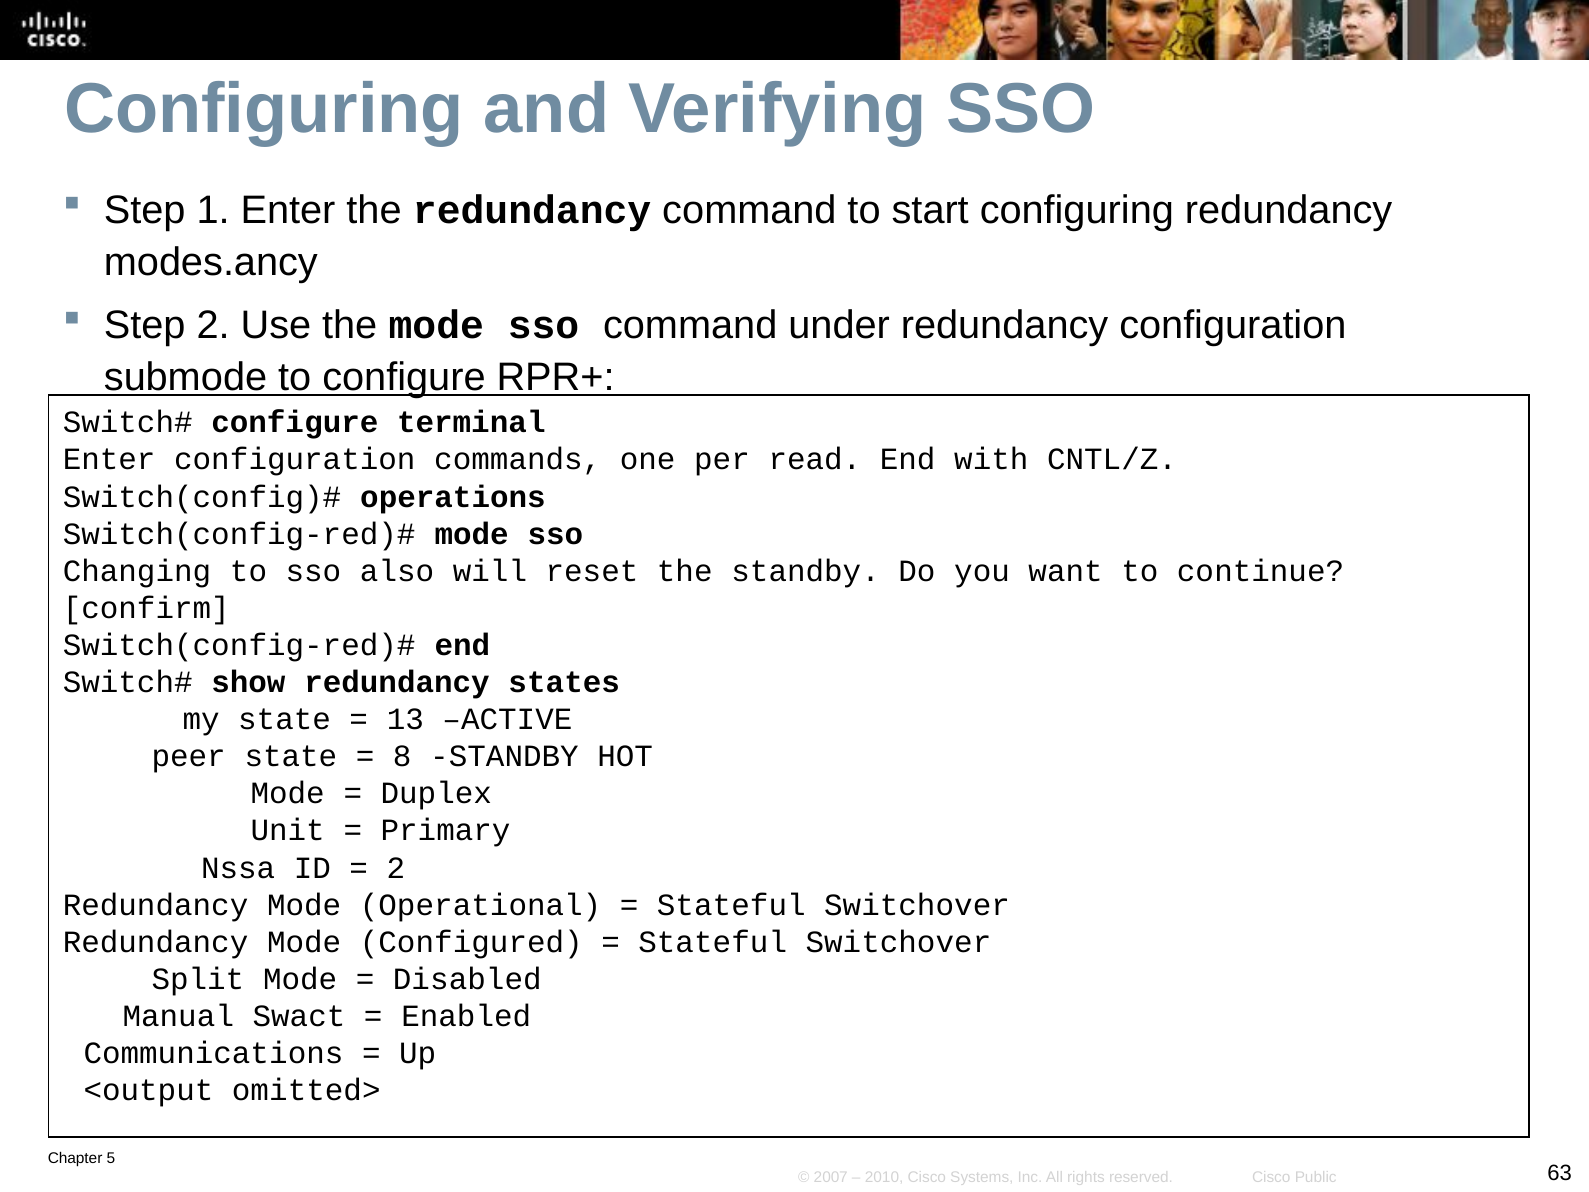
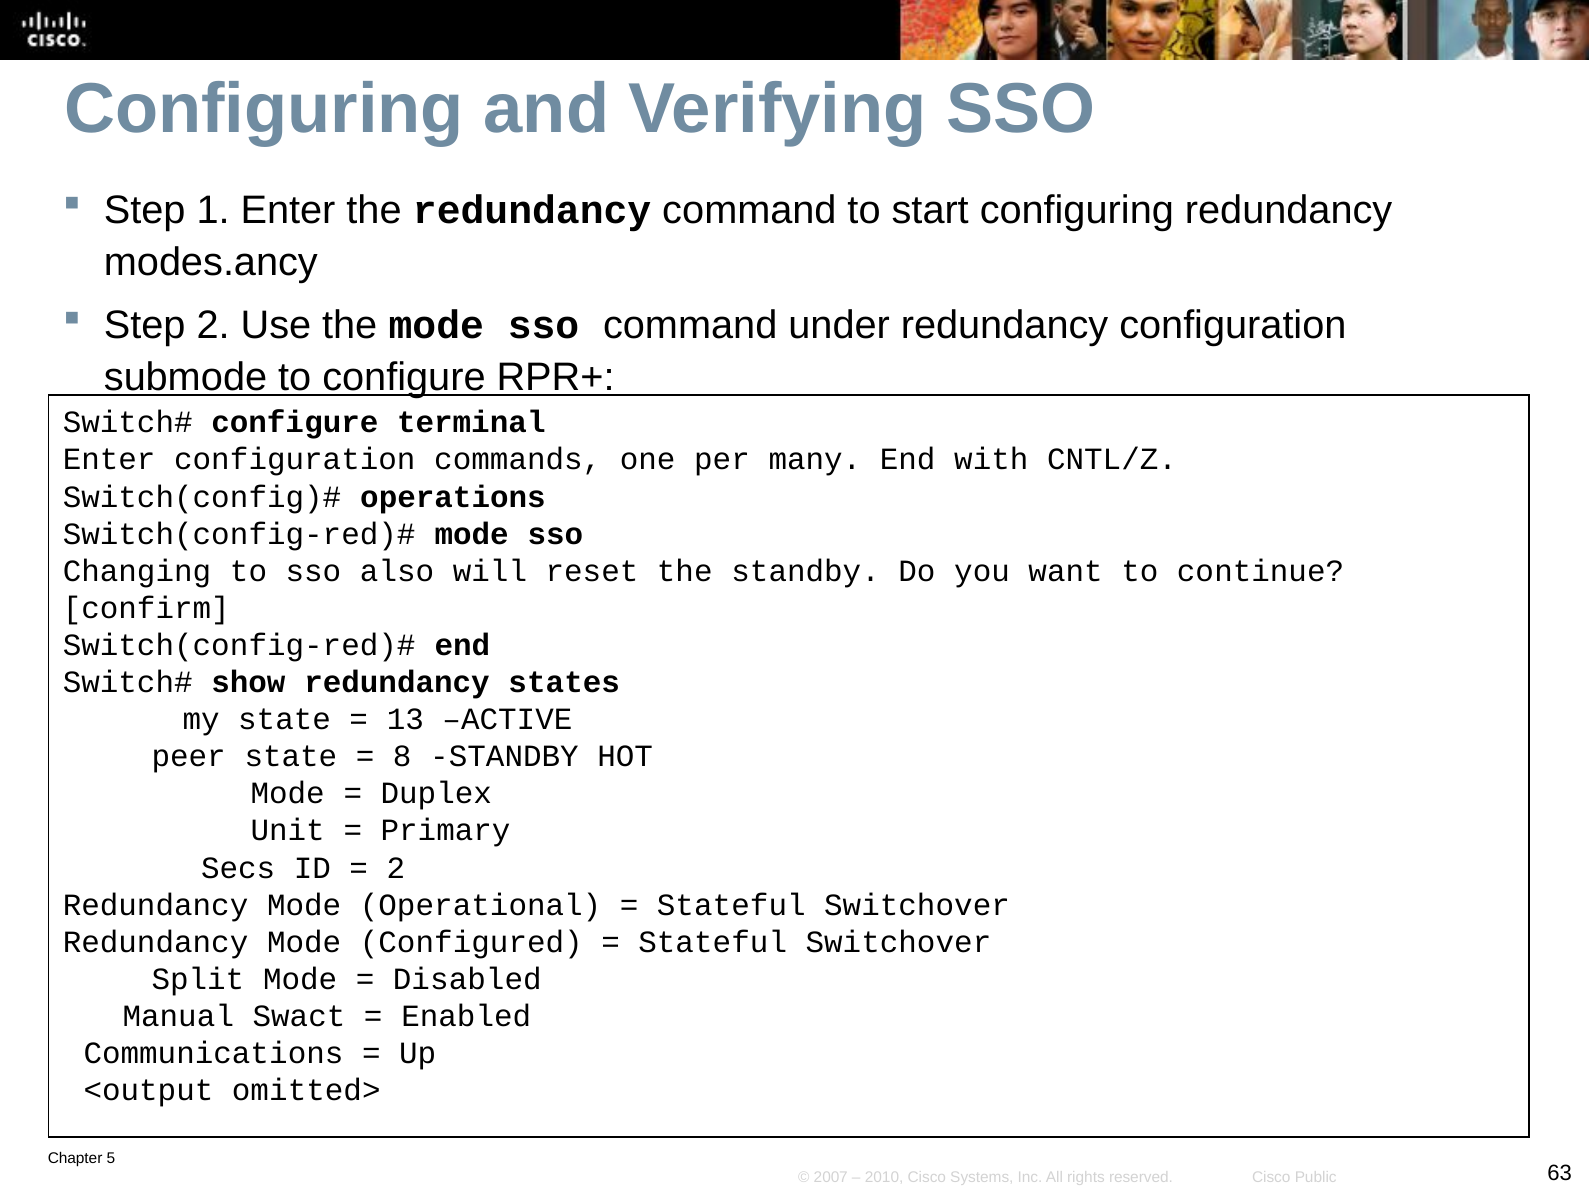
read: read -> many
Nssa: Nssa -> Secs
